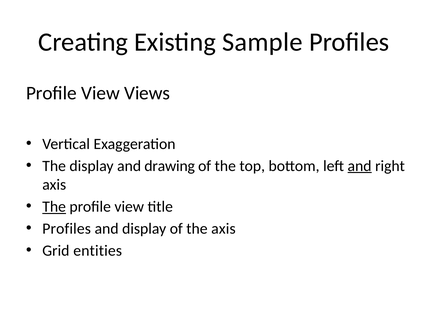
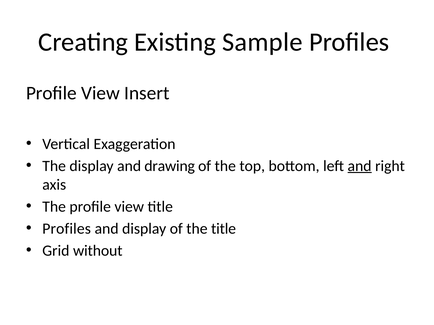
Views: Views -> Insert
The at (54, 207) underline: present -> none
the axis: axis -> title
entities: entities -> without
